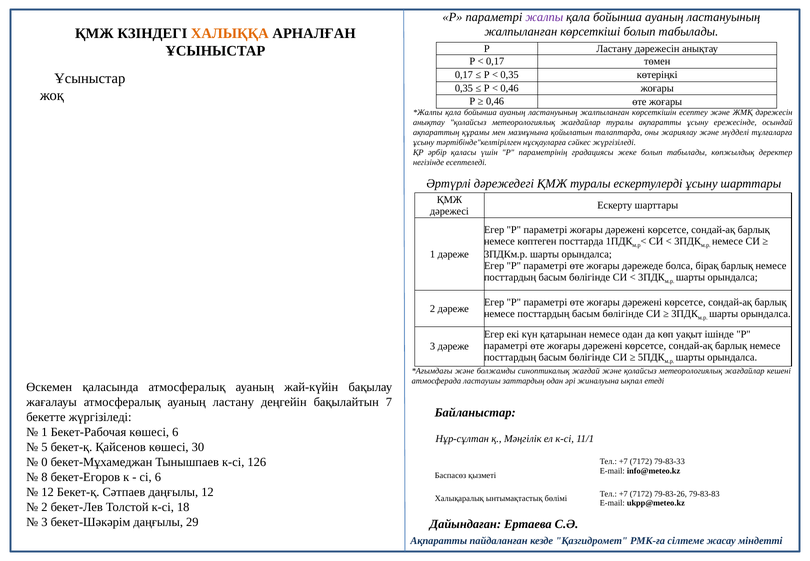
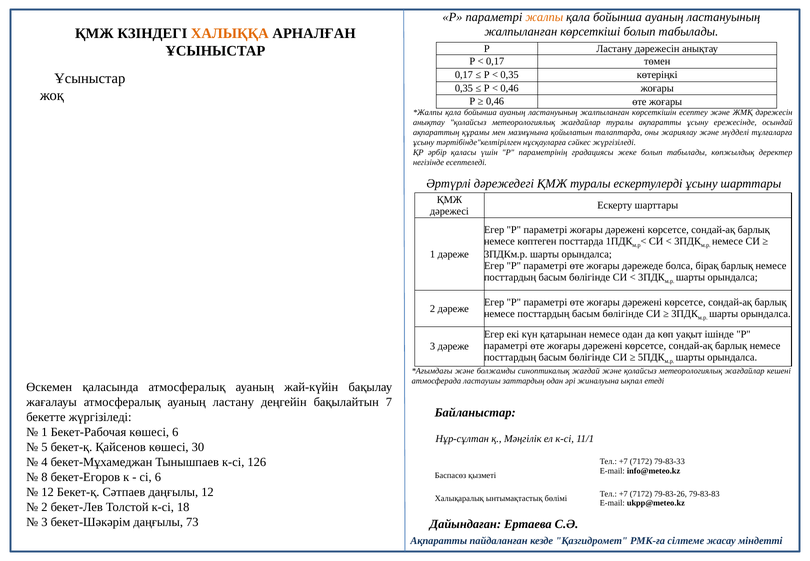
жалпы colour: purple -> orange
0: 0 -> 4
29: 29 -> 73
